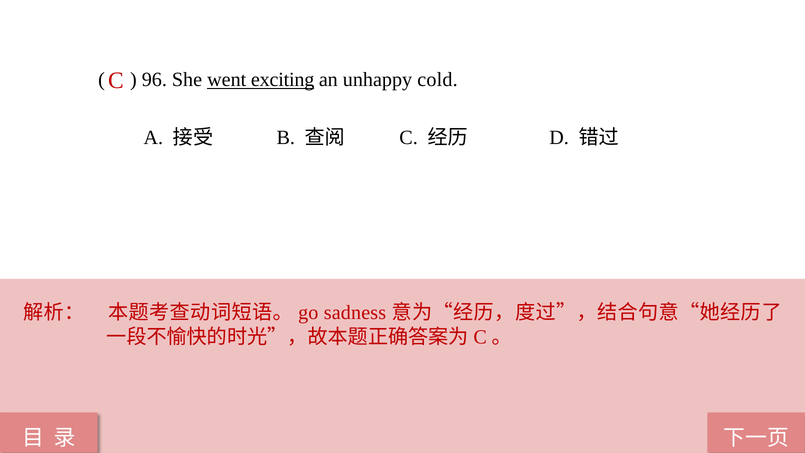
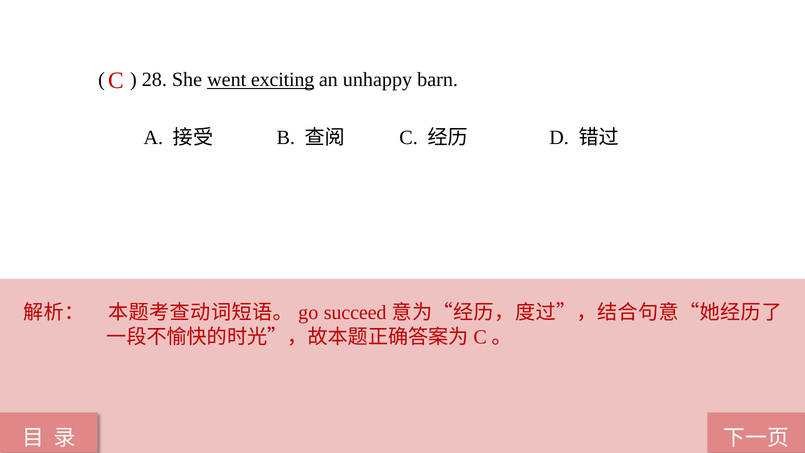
96: 96 -> 28
cold: cold -> barn
sadness: sadness -> succeed
